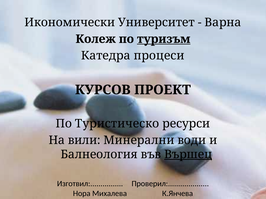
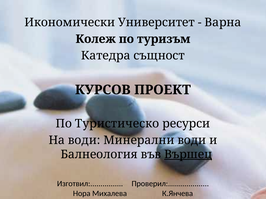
туризъм underline: present -> none
процеси: процеси -> същност
На вили: вили -> води
